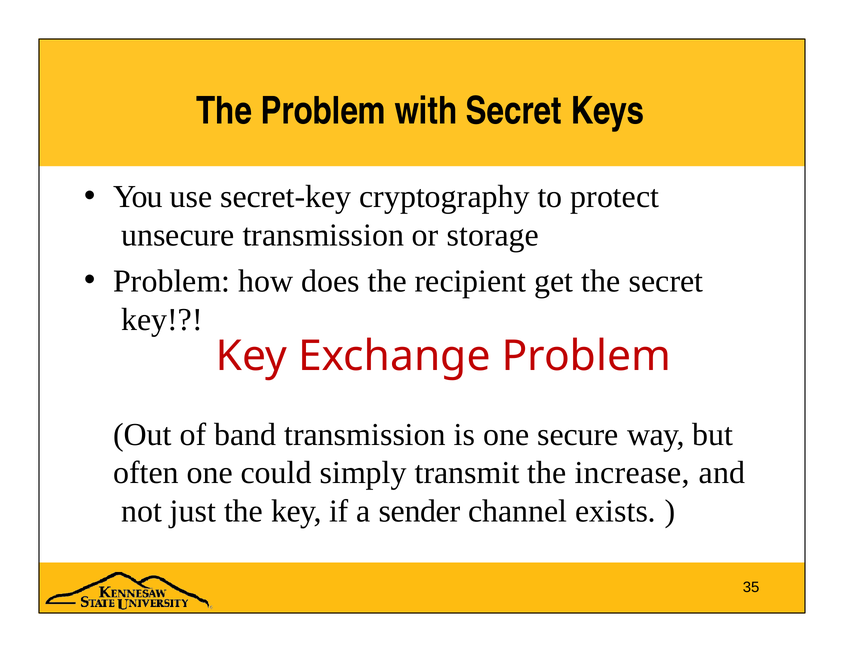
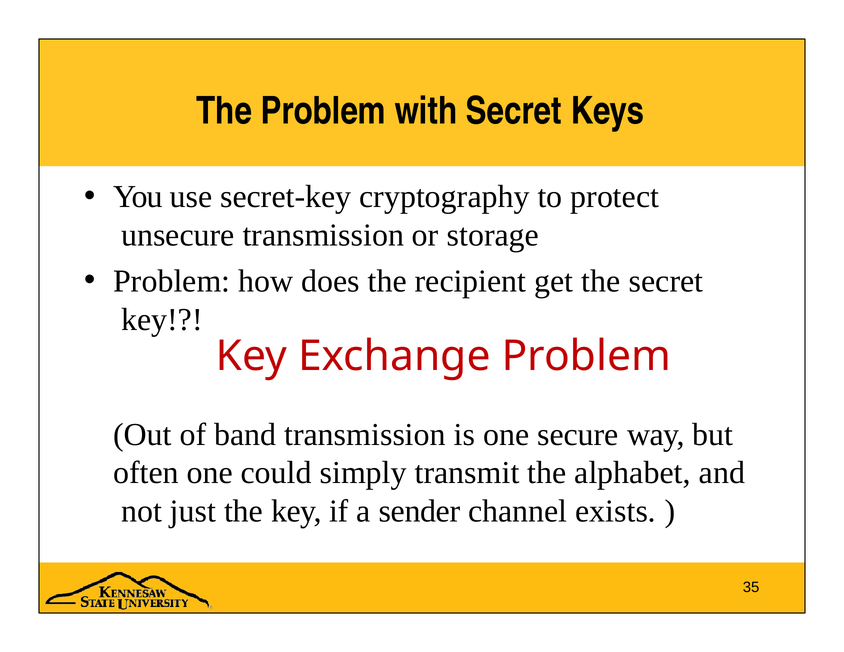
increase: increase -> alphabet
